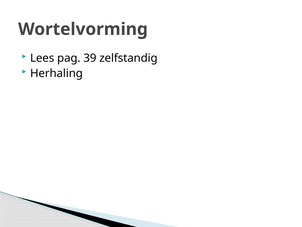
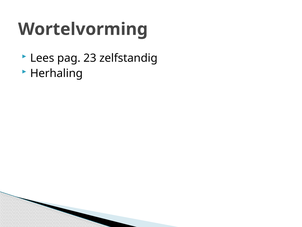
39: 39 -> 23
